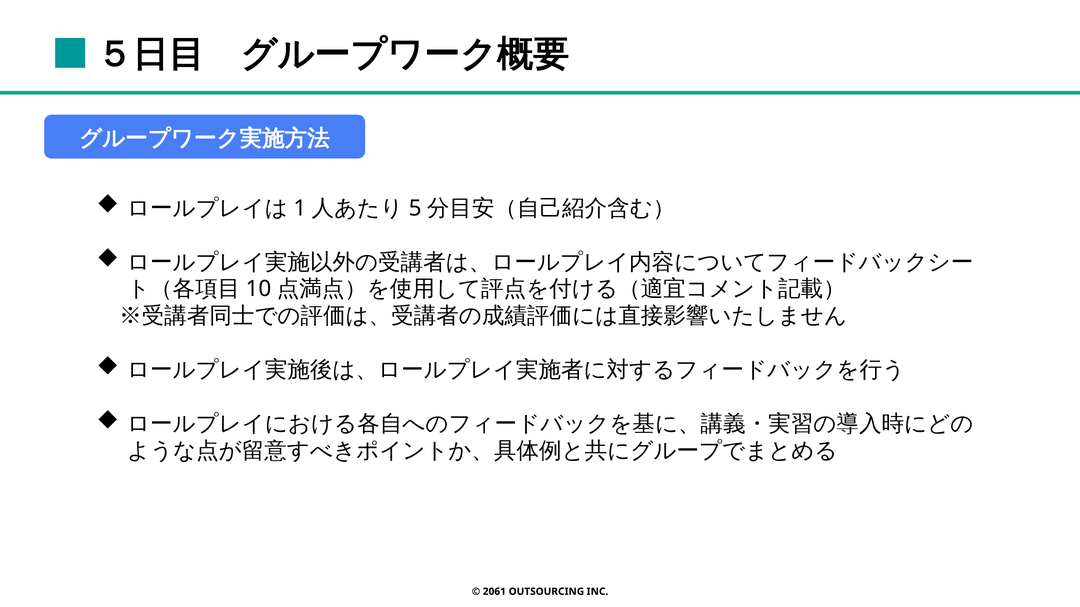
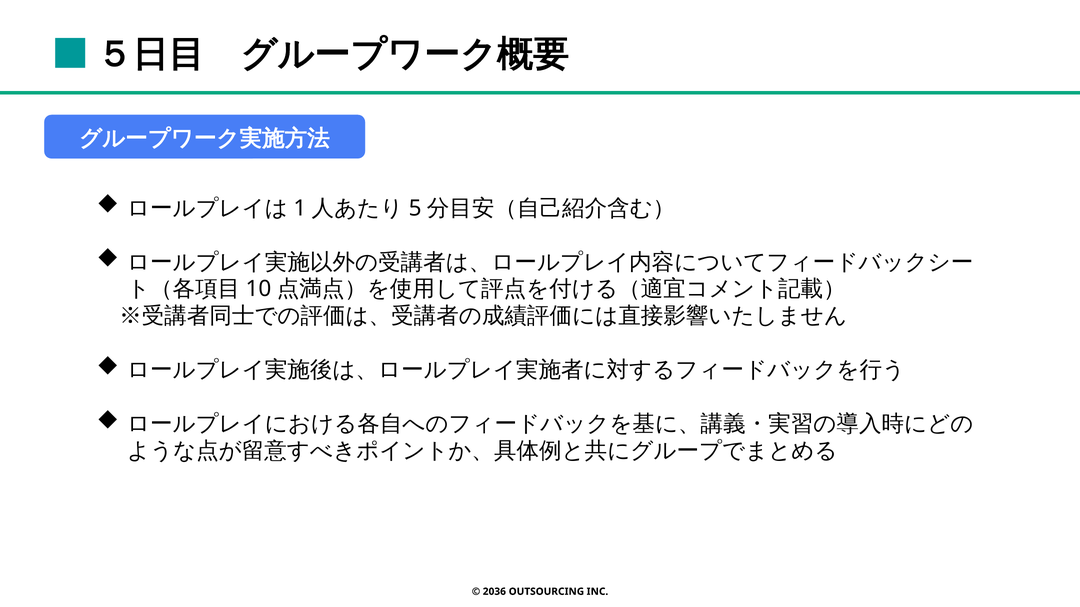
2061: 2061 -> 2036
